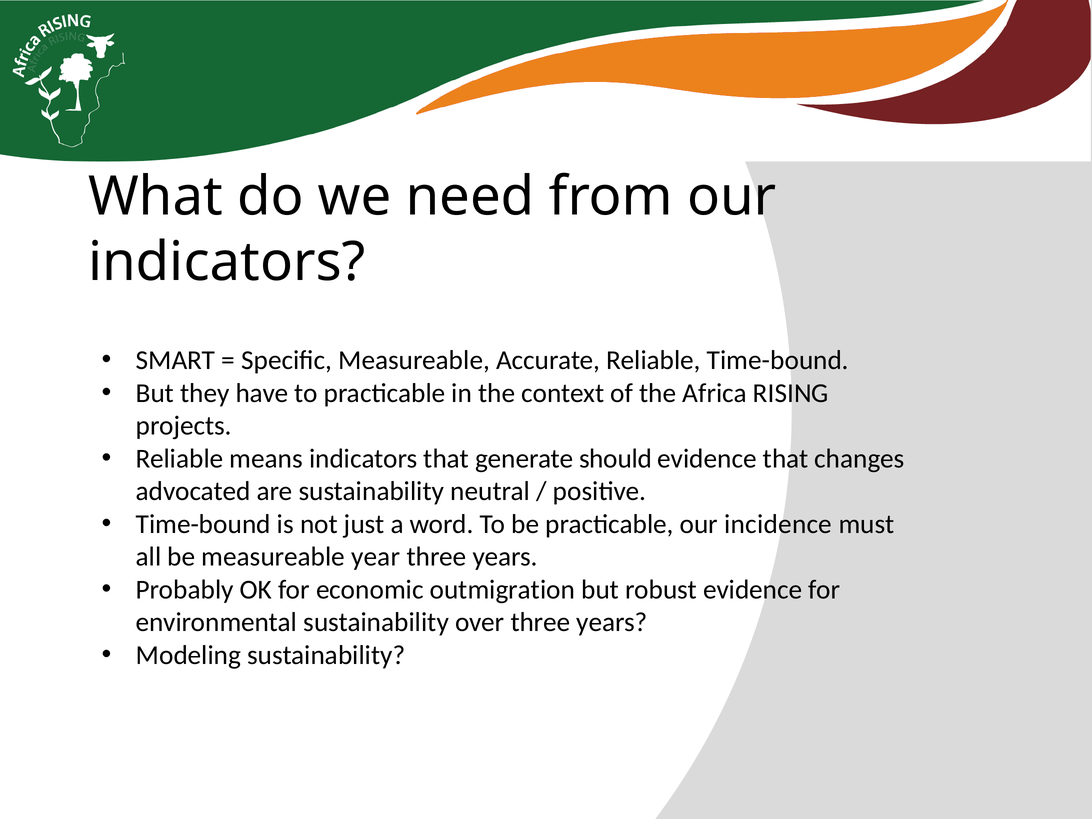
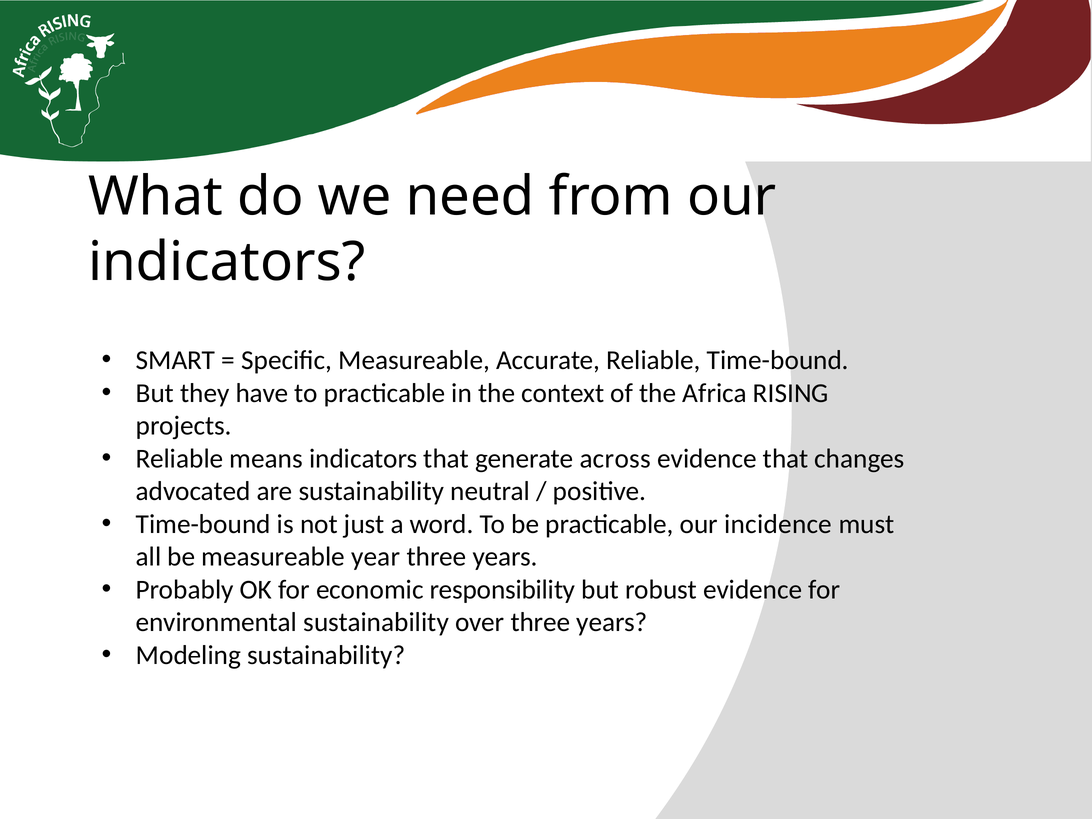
should: should -> across
outmigration: outmigration -> responsibility
